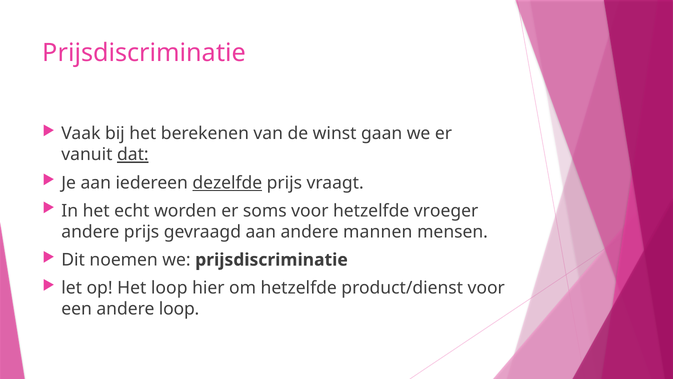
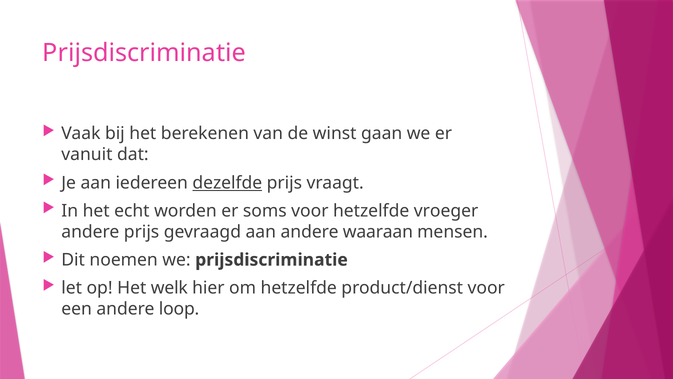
dat underline: present -> none
mannen: mannen -> waaraan
Het loop: loop -> welk
